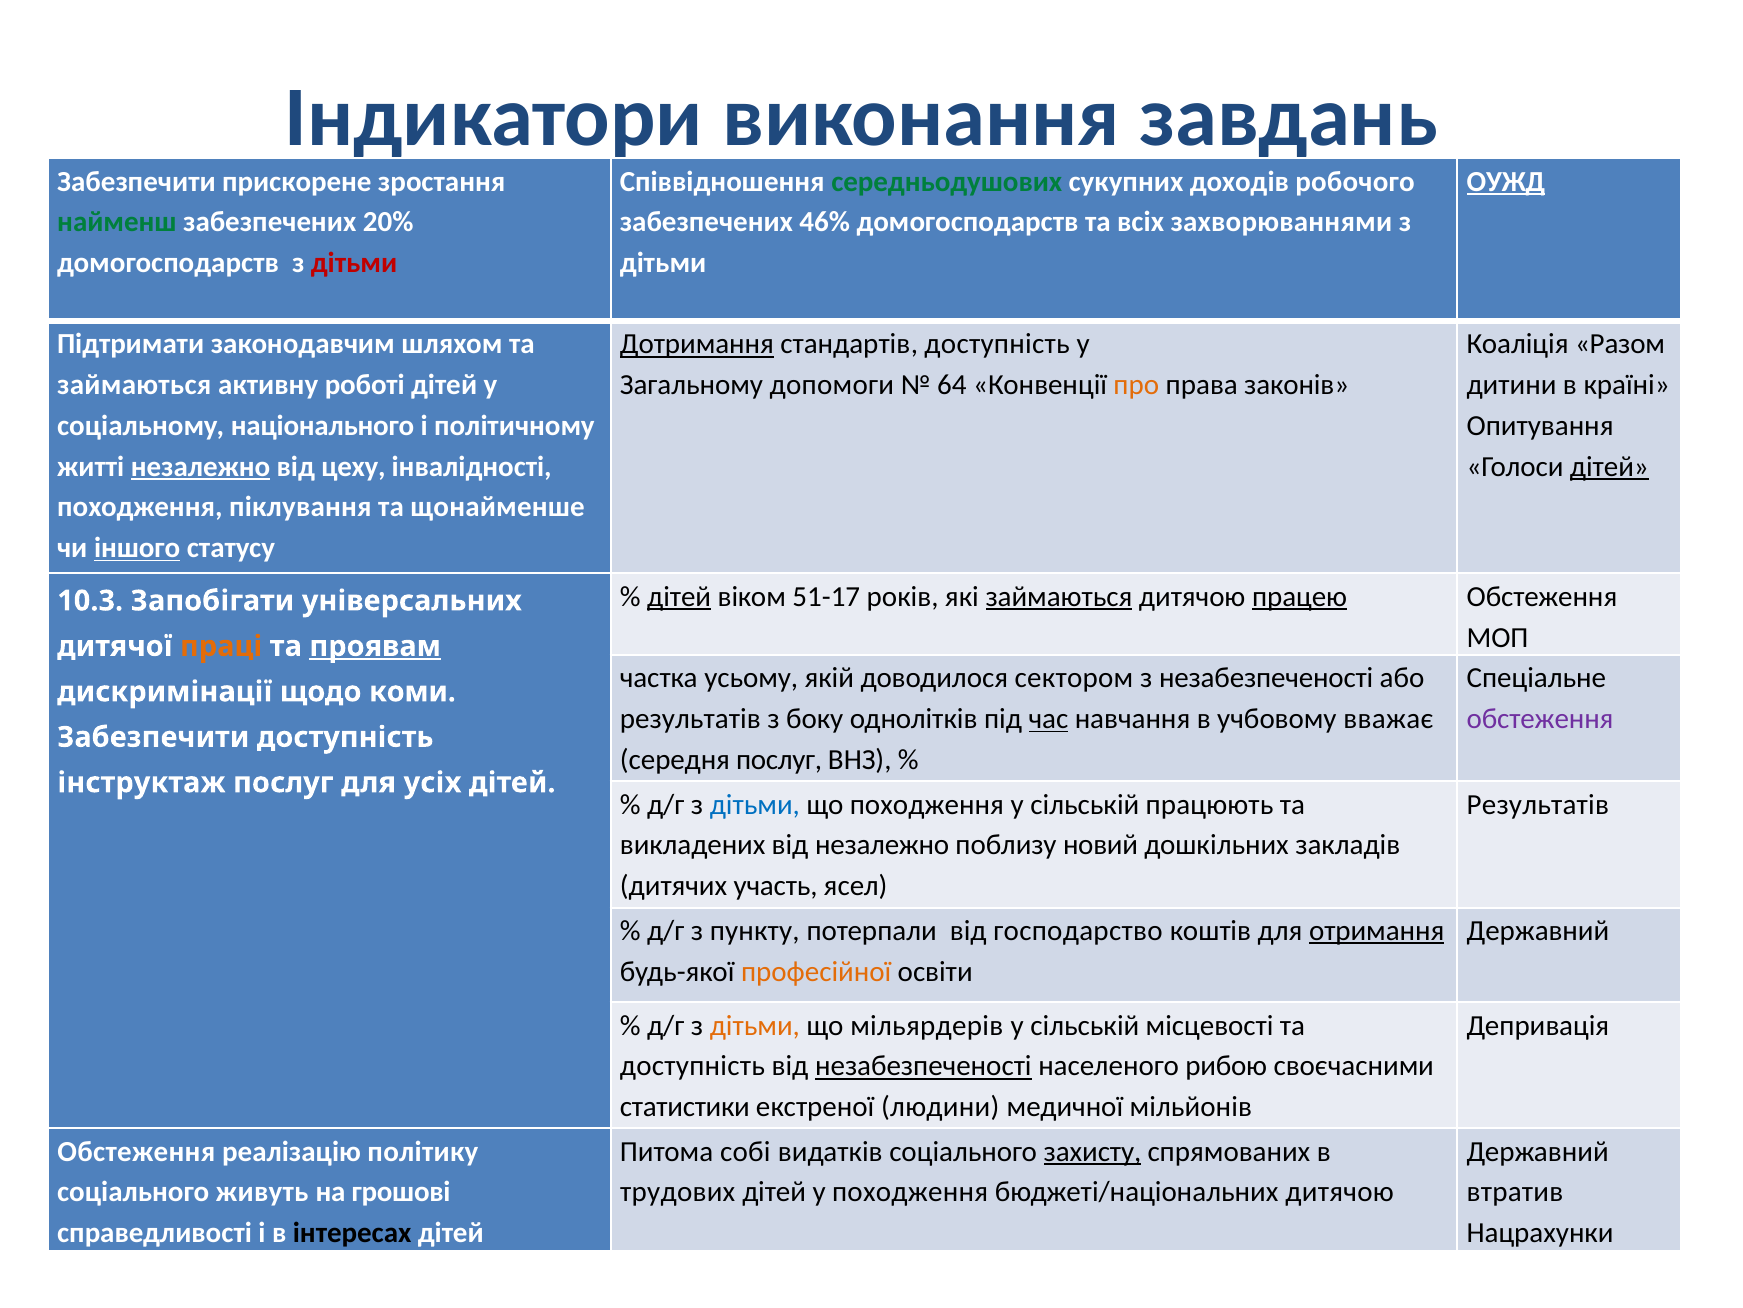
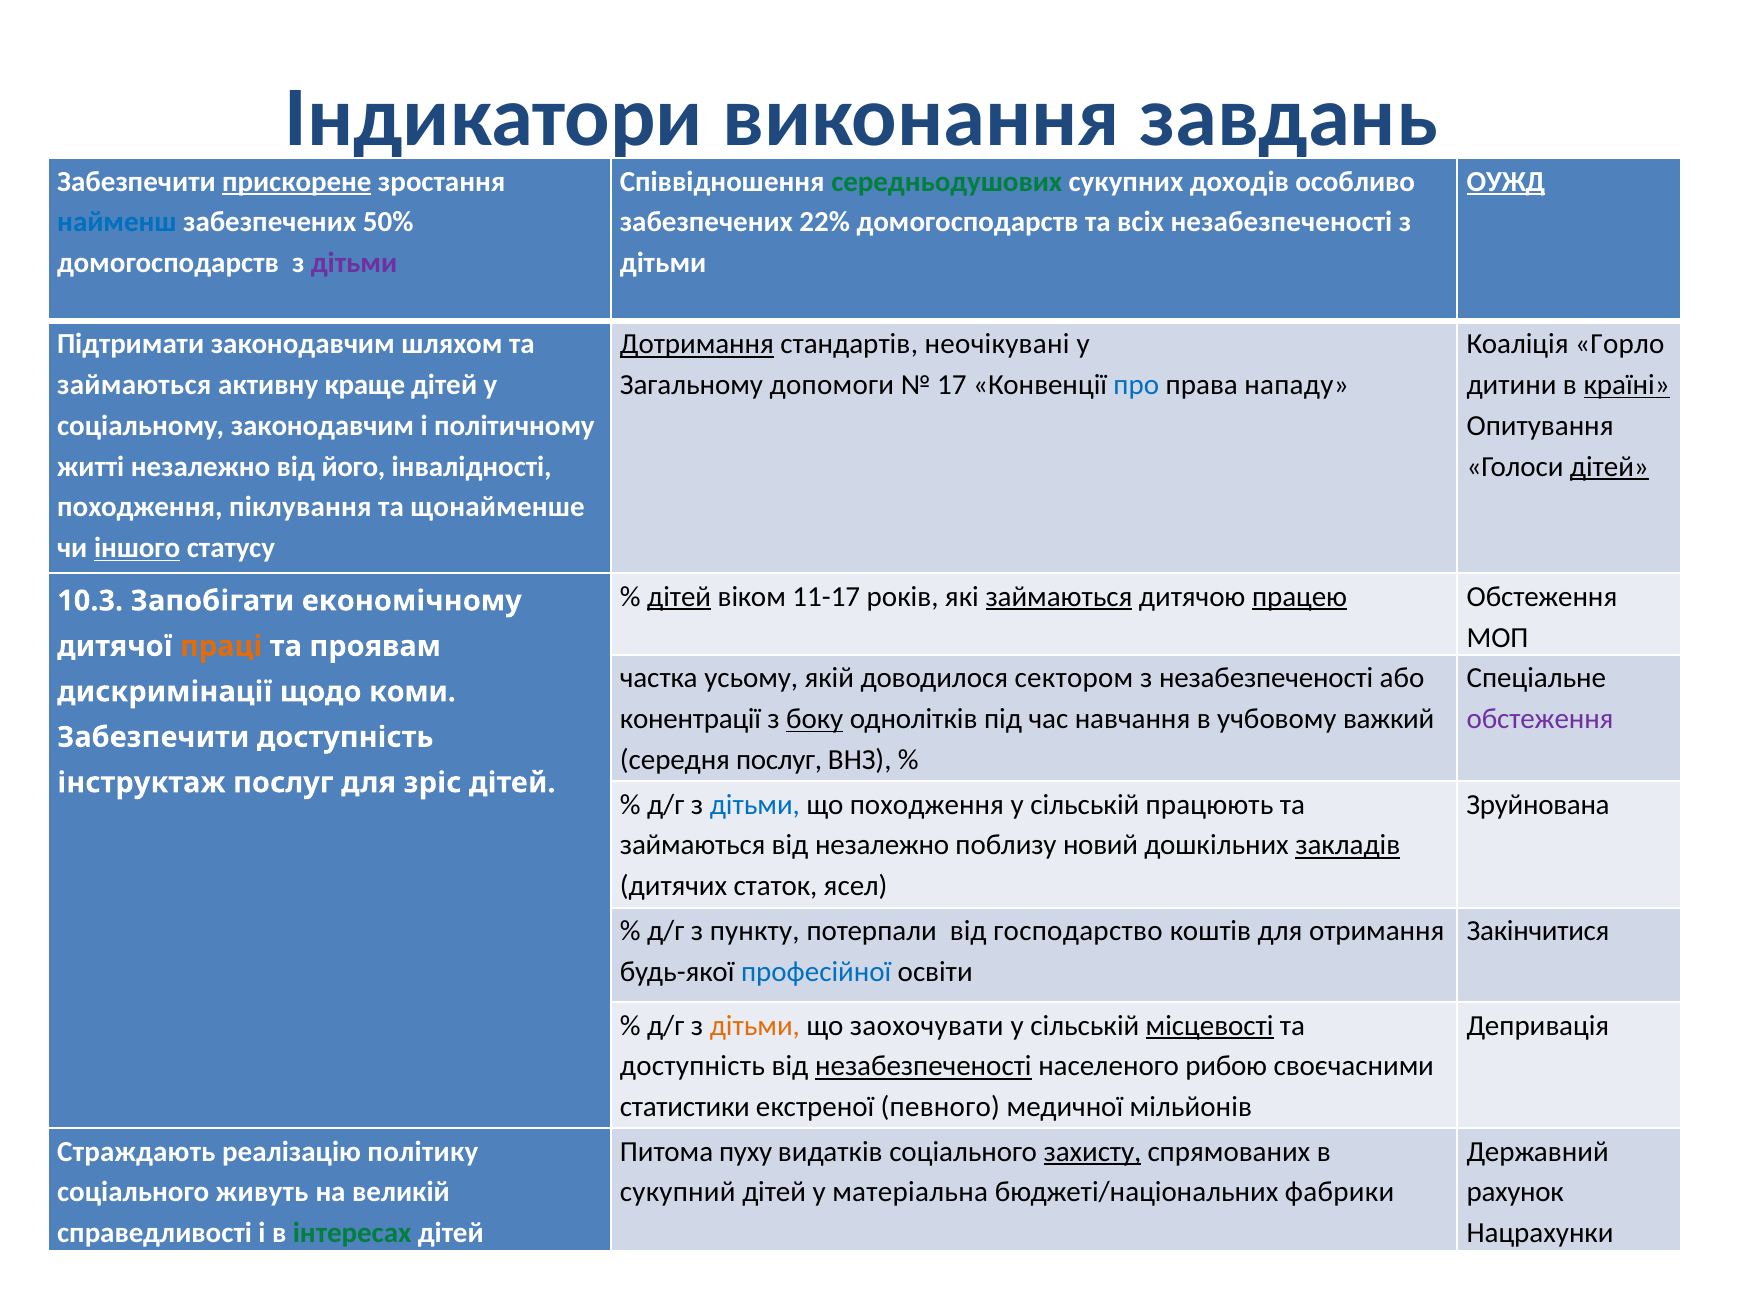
прискорене underline: none -> present
робочого: робочого -> особливо
найменш colour: green -> blue
20%: 20% -> 50%
46%: 46% -> 22%
всіх захворюваннями: захворюваннями -> незабезпеченості
дітьми at (354, 263) colour: red -> purple
стандартів доступність: доступність -> неочікувані
Разом: Разом -> Горло
роботі: роботі -> краще
64: 64 -> 17
про colour: orange -> blue
законів: законів -> нападу
країні underline: none -> present
соціальному національного: національного -> законодавчим
незалежно at (201, 466) underline: present -> none
цеху: цеху -> його
51-17: 51-17 -> 11-17
універсальних: універсальних -> економічному
проявам underline: present -> none
результатів at (690, 719): результатів -> конентрації
боку underline: none -> present
час underline: present -> none
вважає: вважає -> важкий
усіх: усіх -> зріс
Результатів at (1538, 804): Результатів -> Зруйнована
викладених at (693, 845): викладених -> займаються
закладів underline: none -> present
участь: участь -> статок
отримання underline: present -> none
Державний at (1538, 930): Державний -> Закінчитися
професійної colour: orange -> blue
мільярдерів: мільярдерів -> заохочувати
місцевості underline: none -> present
людини: людини -> певного
Обстеження at (136, 1151): Обстеження -> Страждають
собі: собі -> пуху
грошові: грошові -> великій
трудових: трудових -> сукупний
у походження: походження -> матеріальна
бюджеті/національних дитячою: дитячою -> фабрики
втратив: втратив -> рахунок
інтересах colour: black -> green
